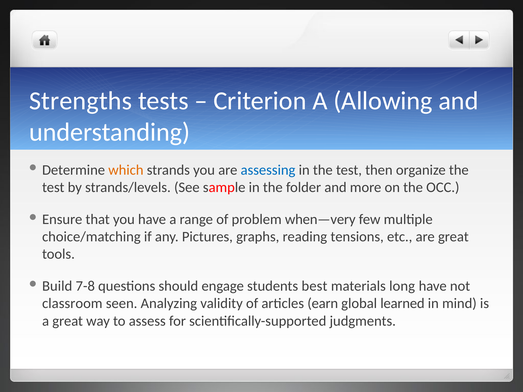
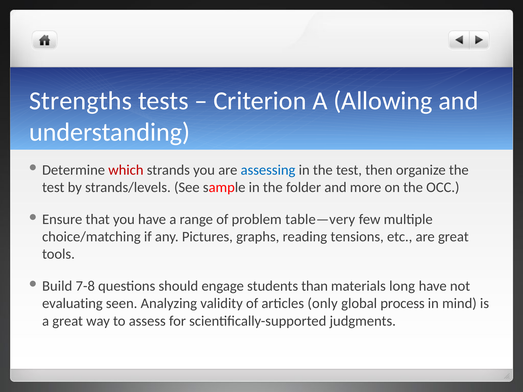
which colour: orange -> red
when—very: when—very -> table—very
best: best -> than
classroom: classroom -> evaluating
earn: earn -> only
learned: learned -> process
